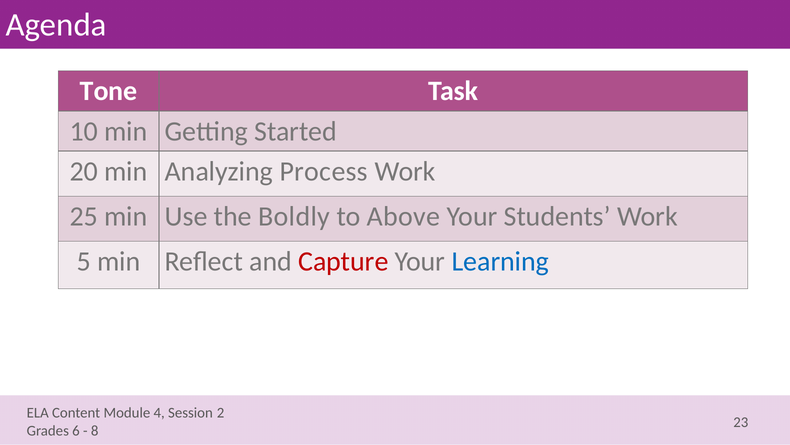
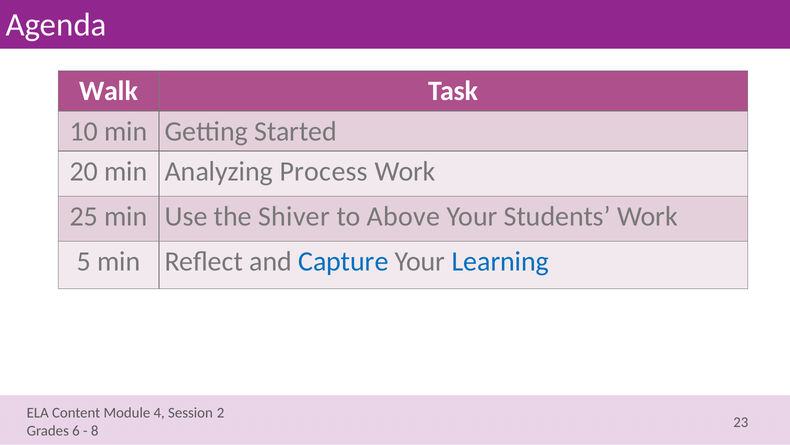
Tone: Tone -> Walk
Boldly: Boldly -> Shiver
Capture colour: red -> blue
